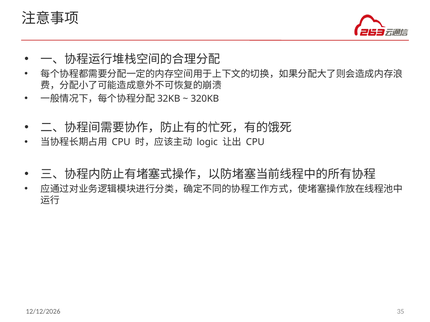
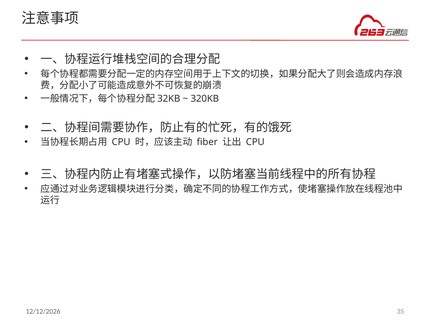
logic: logic -> fiber
